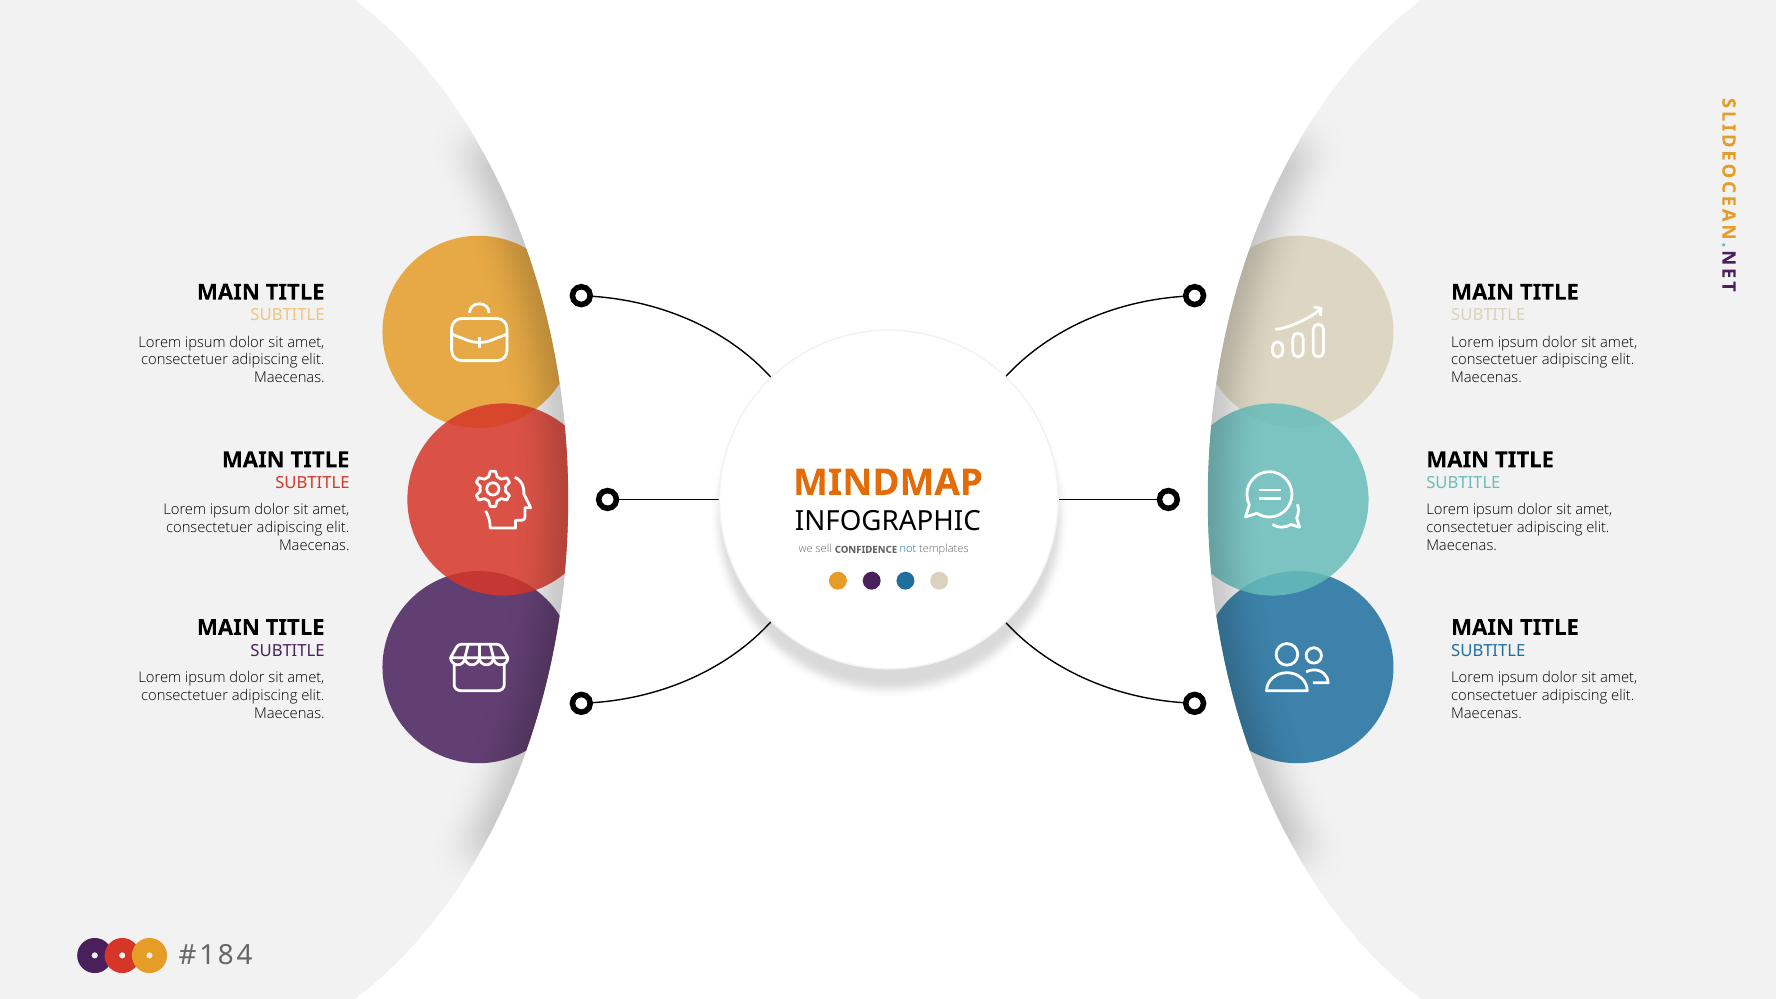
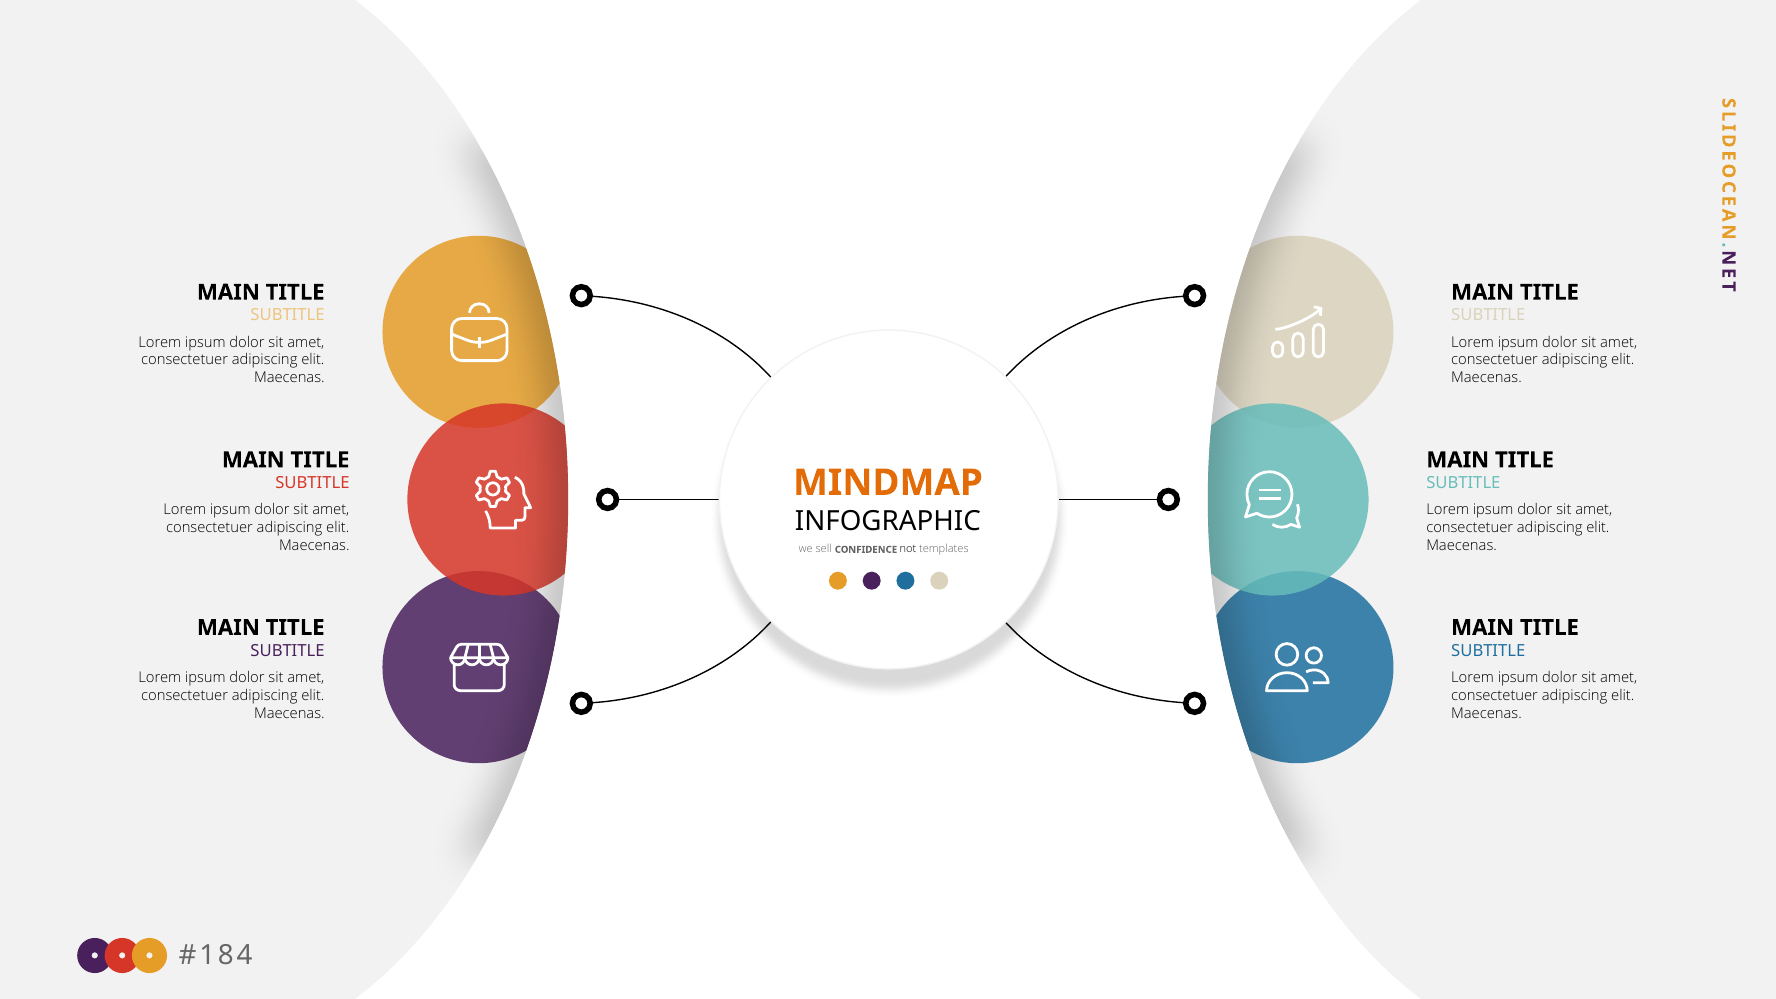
not colour: blue -> black
